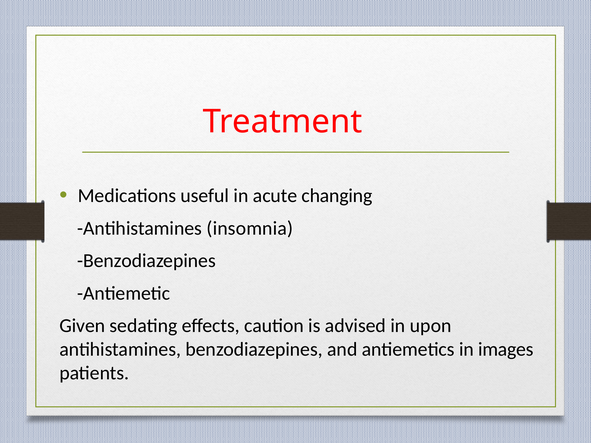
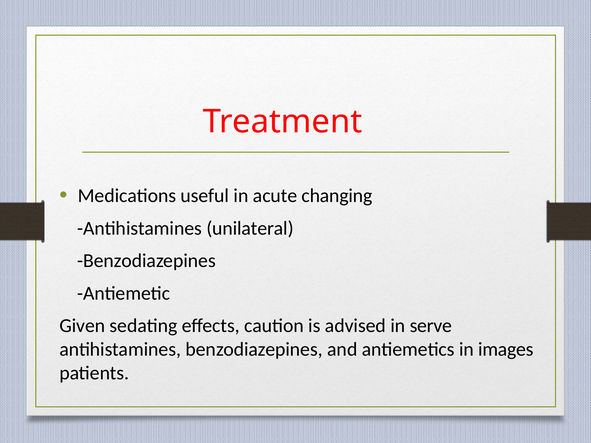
insomnia: insomnia -> unilateral
upon: upon -> serve
